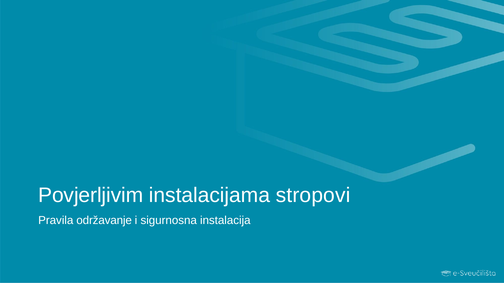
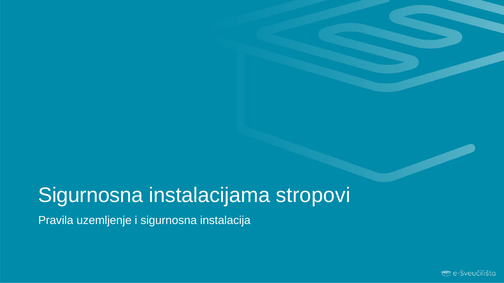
Povjerljivim at (91, 196): Povjerljivim -> Sigurnosna
održavanje: održavanje -> uzemljenje
